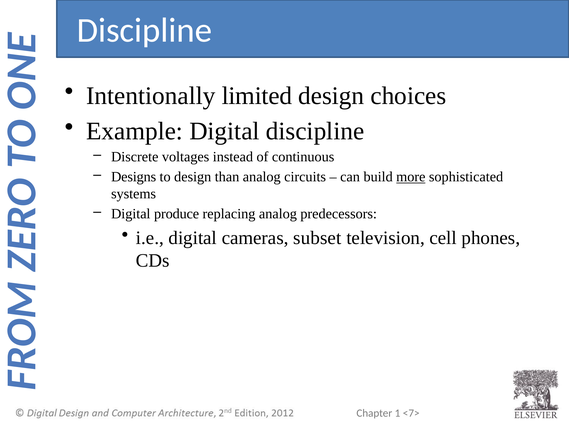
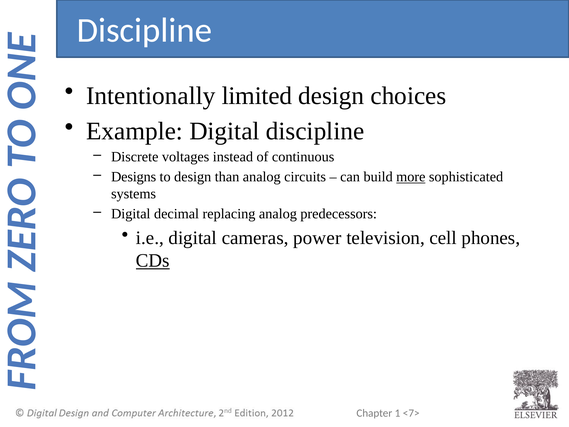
produce: produce -> decimal
subset: subset -> power
CDs underline: none -> present
